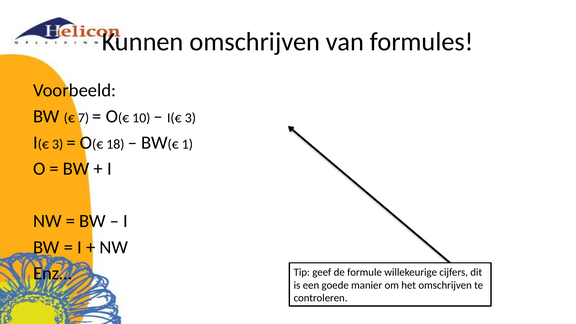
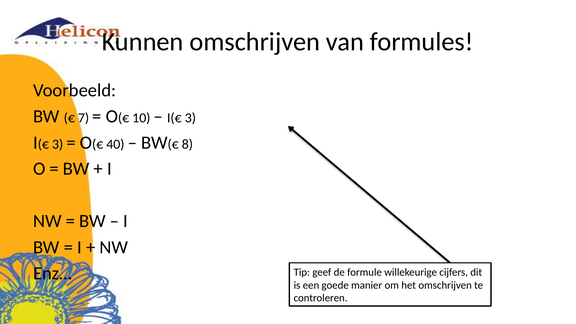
18: 18 -> 40
1: 1 -> 8
